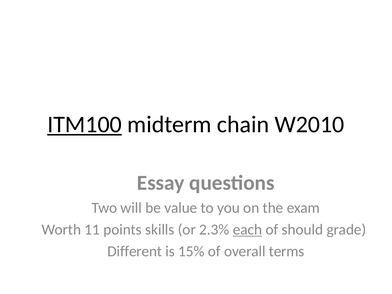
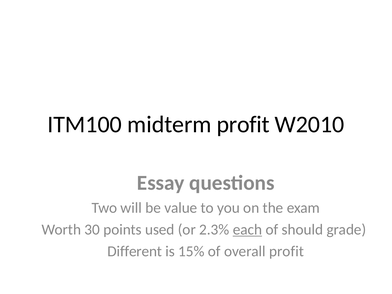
ITM100 underline: present -> none
midterm chain: chain -> profit
11: 11 -> 30
skills: skills -> used
overall terms: terms -> profit
